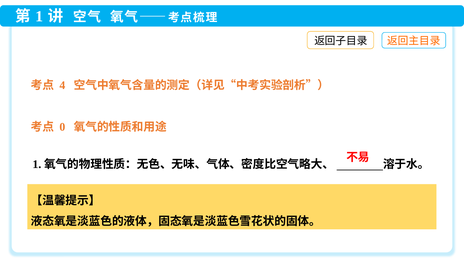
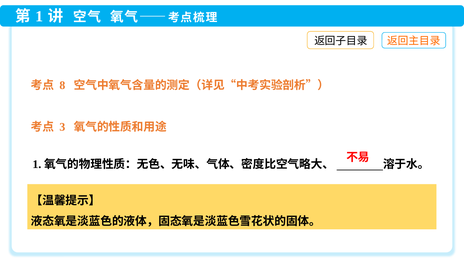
4: 4 -> 8
0: 0 -> 3
